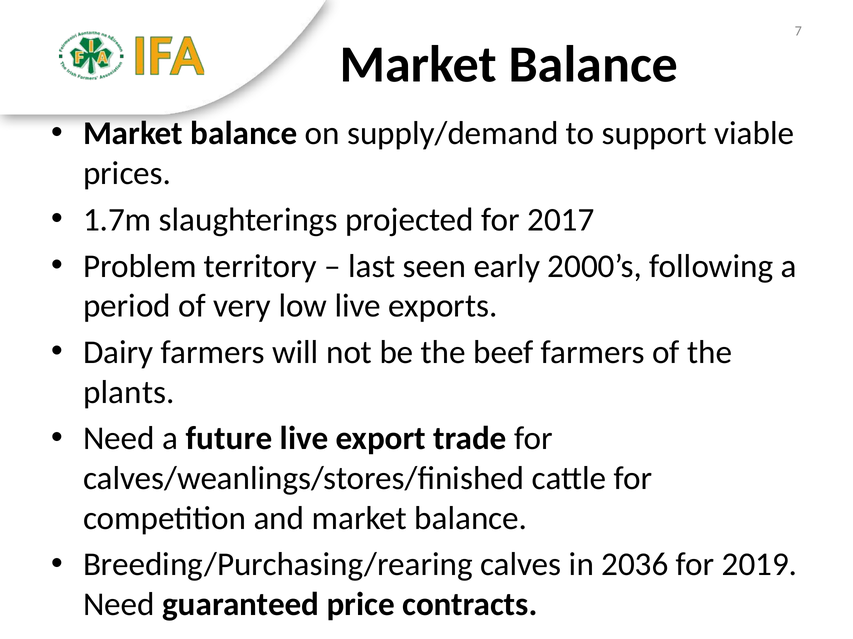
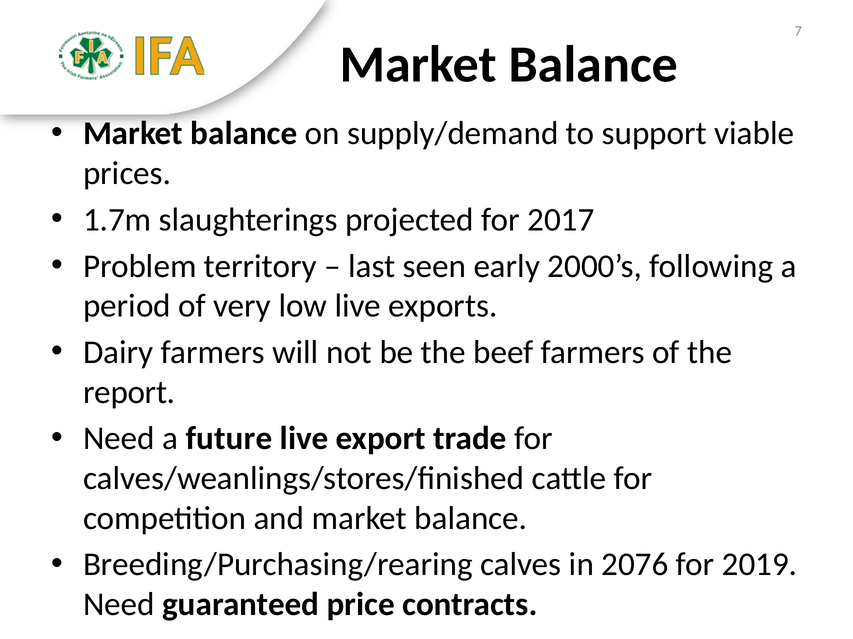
plants: plants -> report
2036: 2036 -> 2076
